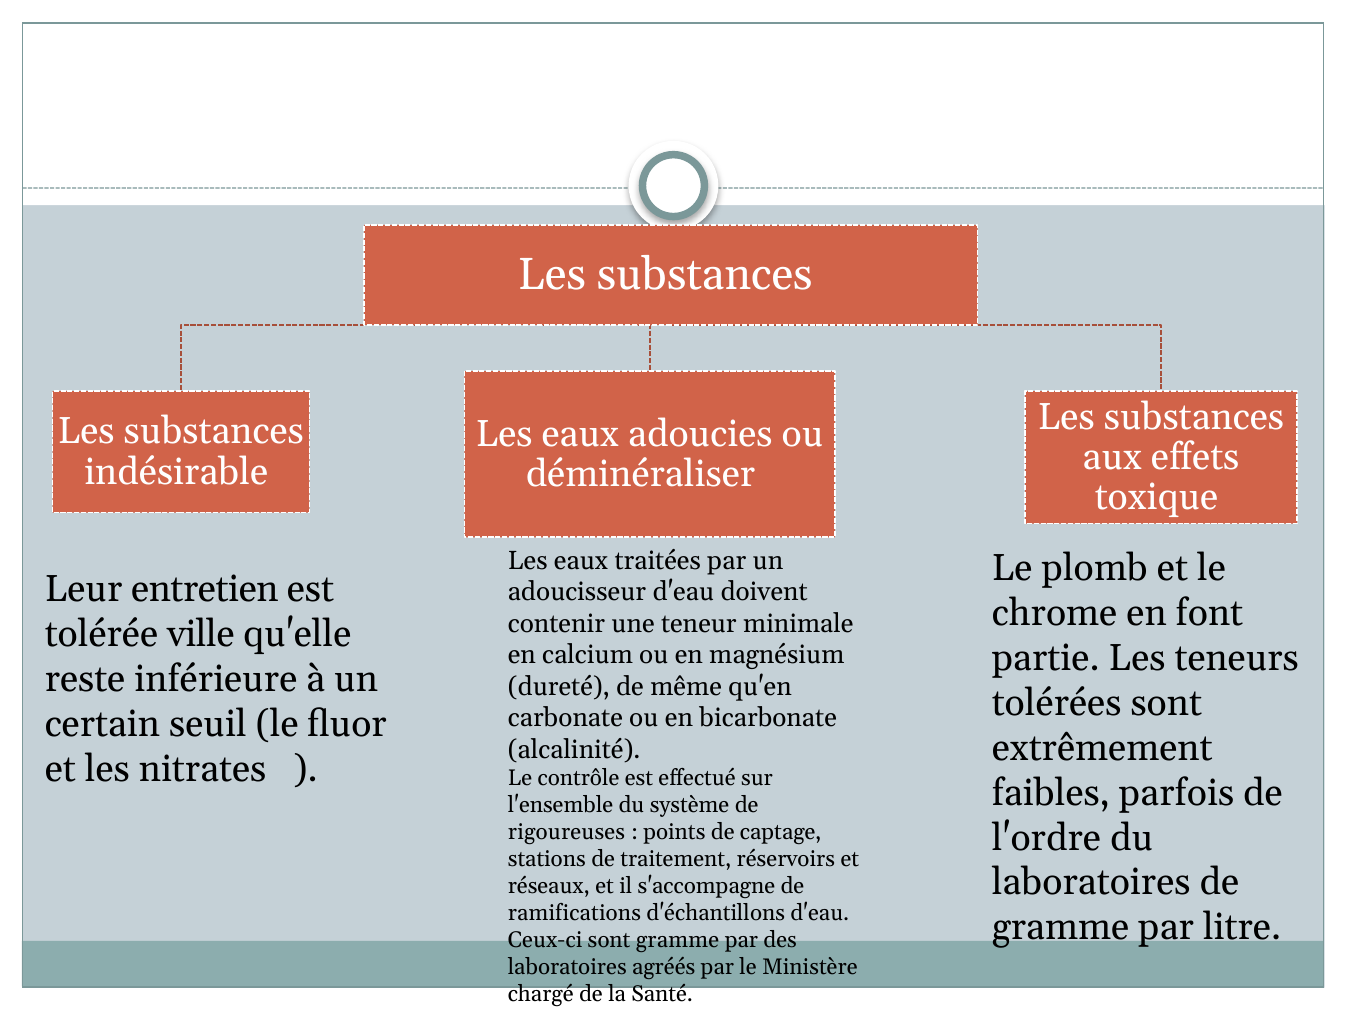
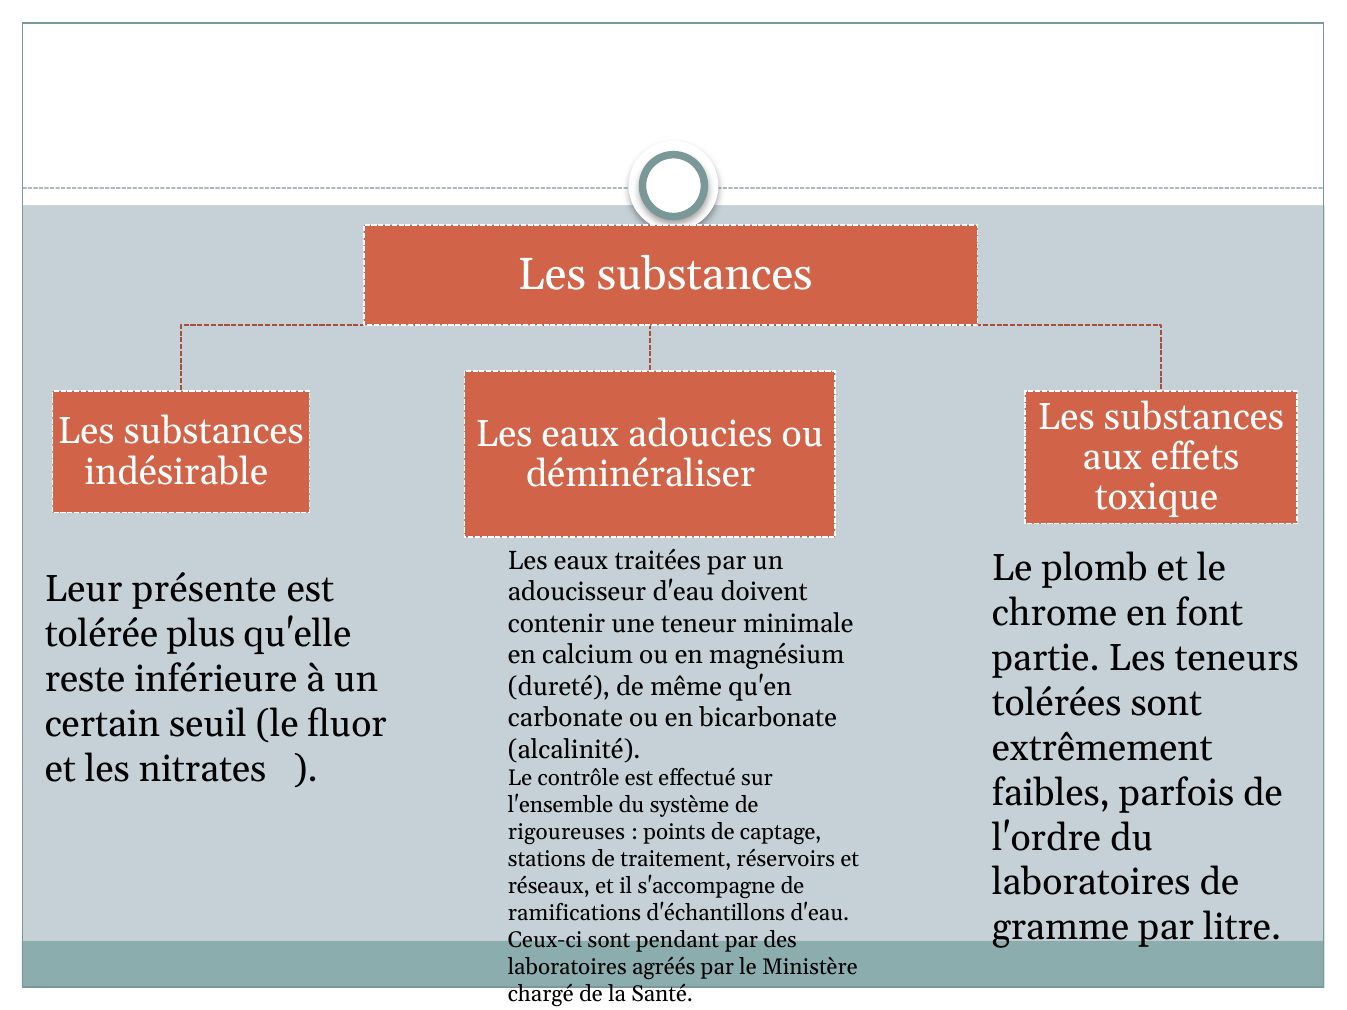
entretien: entretien -> présente
ville: ville -> plus
sont gramme: gramme -> pendant
